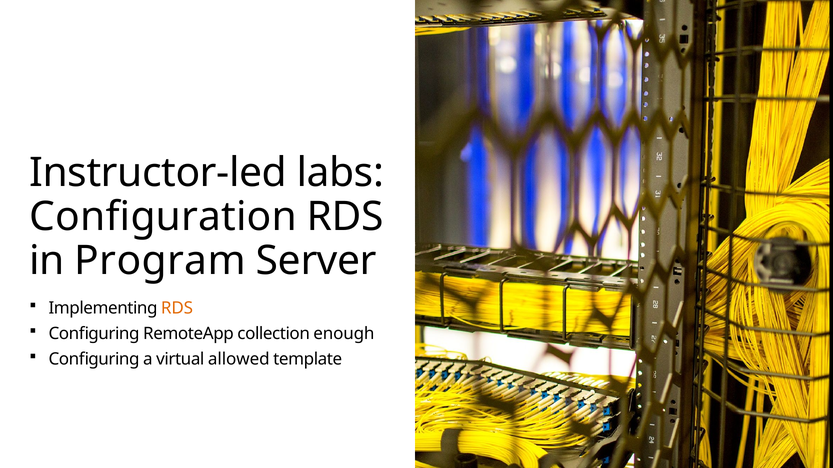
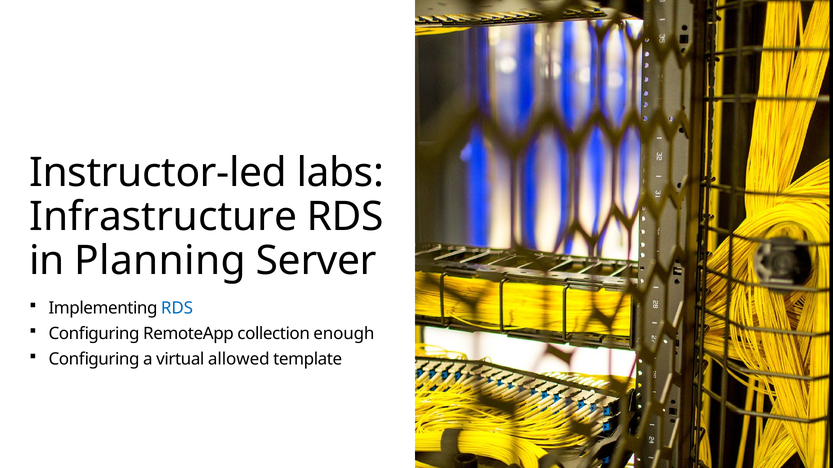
Configuration: Configuration -> Infrastructure
Program: Program -> Planning
RDS at (177, 308) colour: orange -> blue
